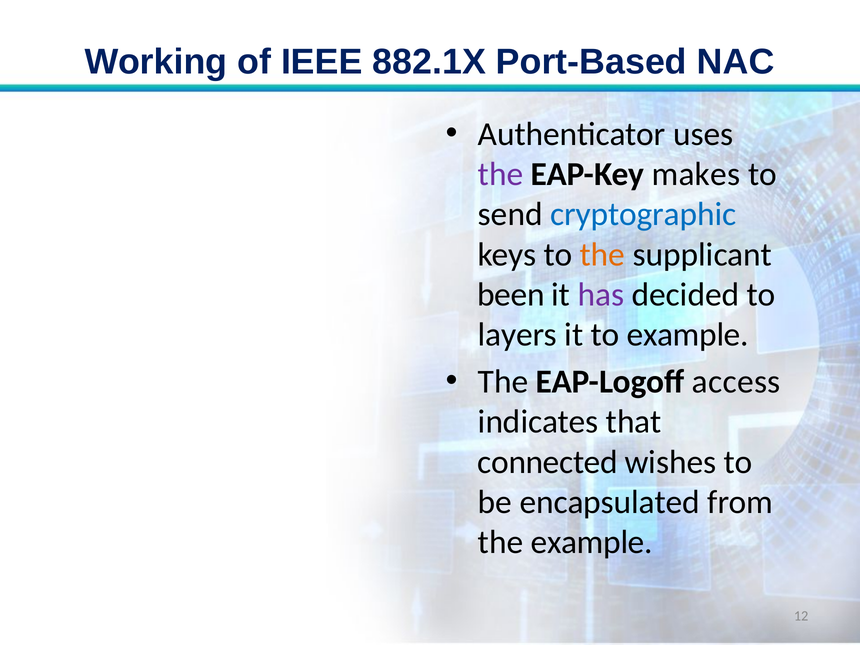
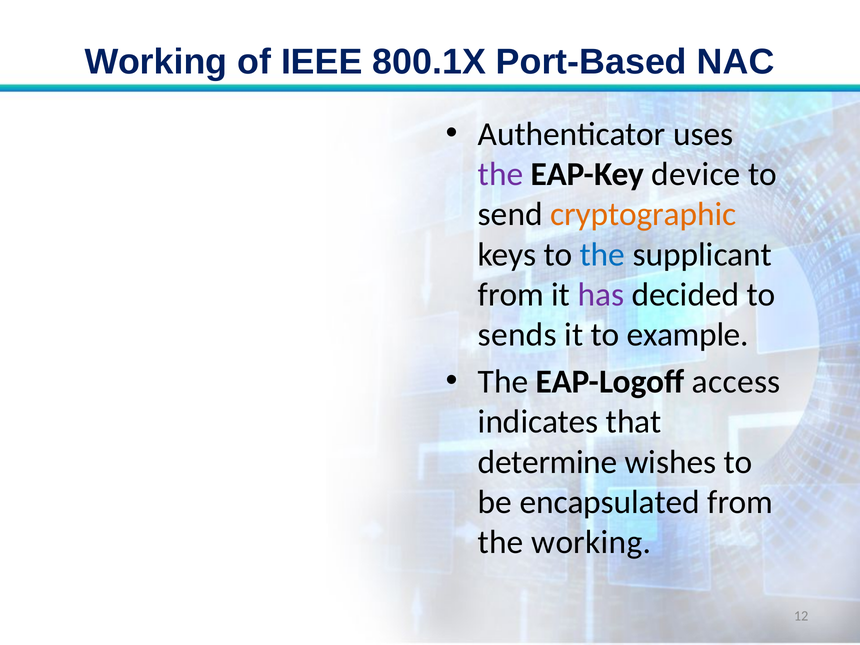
882.1X: 882.1X -> 800.1X
makes: makes -> device
cryptographic colour: blue -> orange
the at (602, 255) colour: orange -> blue
been at (511, 295): been -> from
layers: layers -> sends
connected: connected -> determine
the example: example -> working
